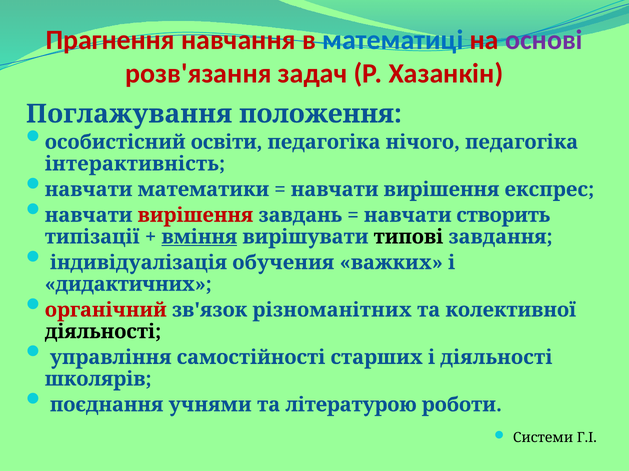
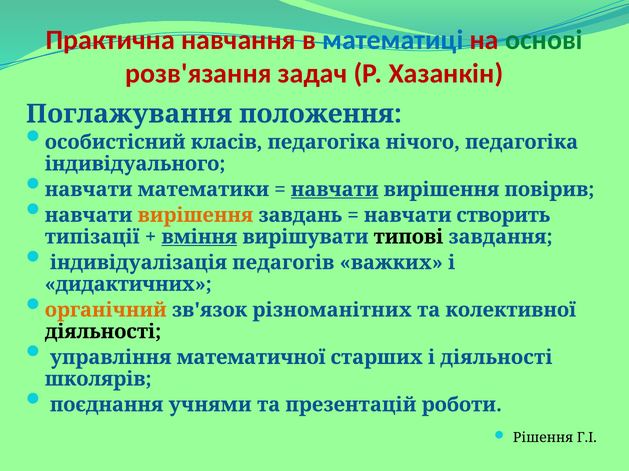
Прагнення: Прагнення -> Практична
основі colour: purple -> green
освіти: освіти -> класiв
iнтерактивнiсть: iнтерактивнiсть -> індивідуального
навчати at (335, 190) underline: none -> present
експрес: експрес -> повірив
вирішення at (195, 216) colour: red -> orange
обучения: обучения -> педагогів
органічний colour: red -> orange
самостійності: самостійності -> математичної
літературою: літературою -> презентацій
Системи: Системи -> Рішення
